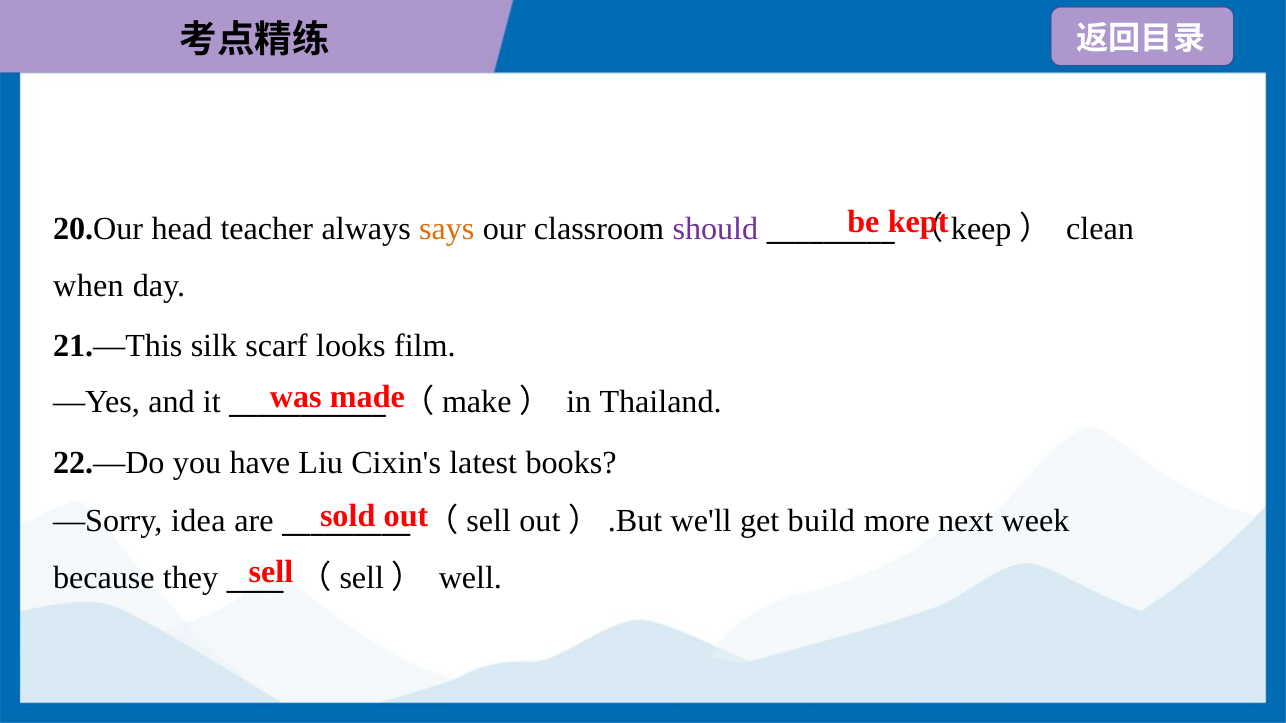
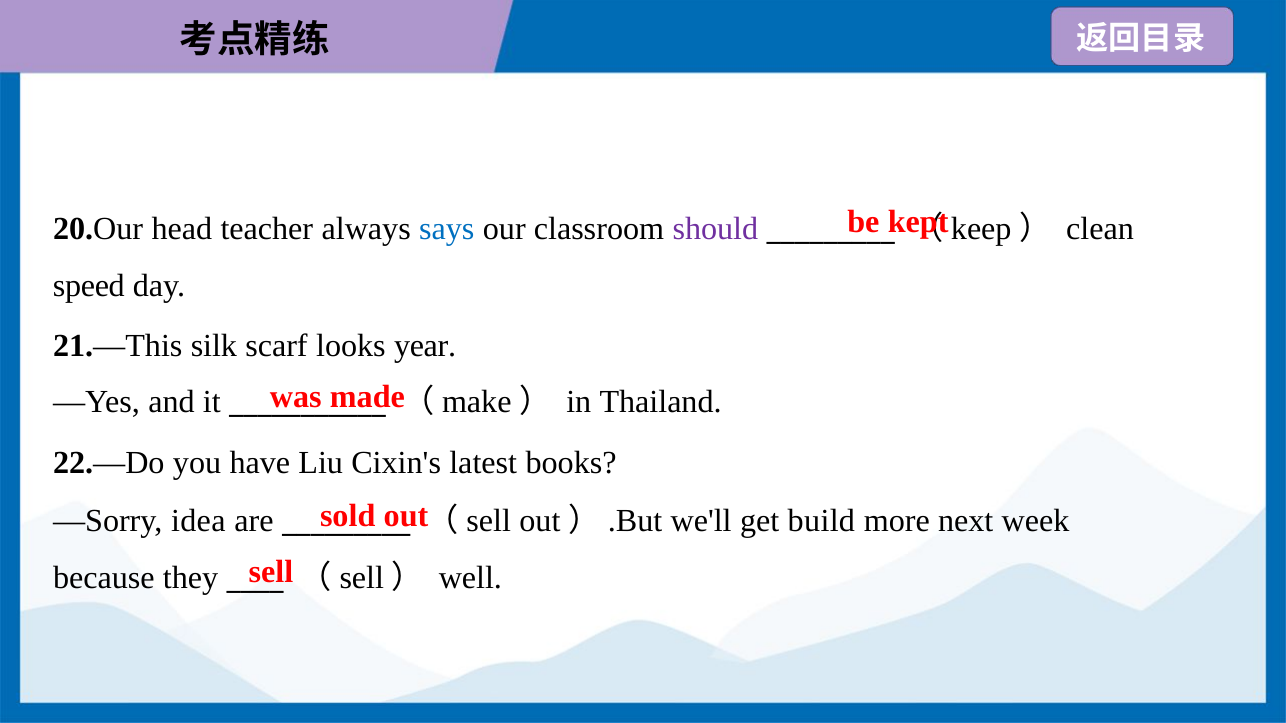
says colour: orange -> blue
when: when -> speed
film: film -> year
